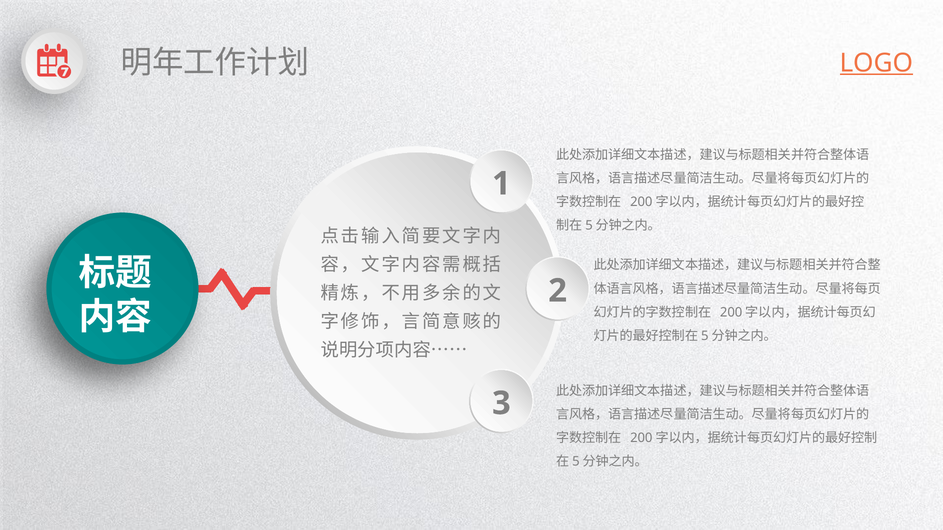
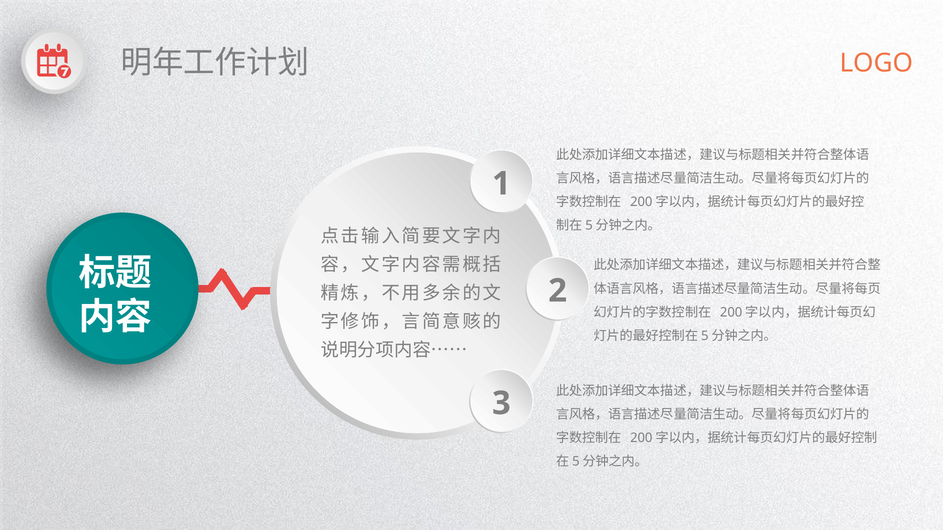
LOGO underline: present -> none
